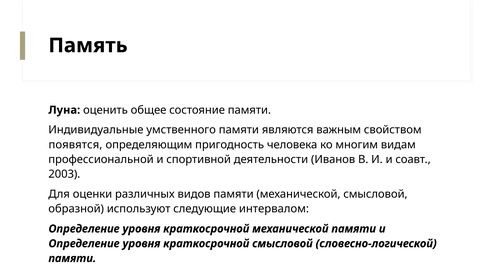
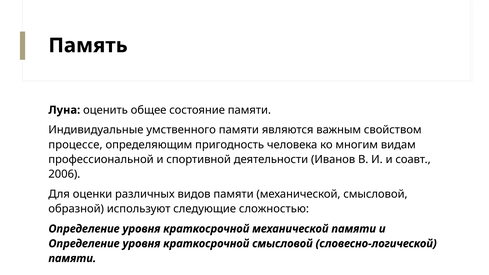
появятся: появятся -> процессе
2003: 2003 -> 2006
интервалом: интервалом -> сложностью
